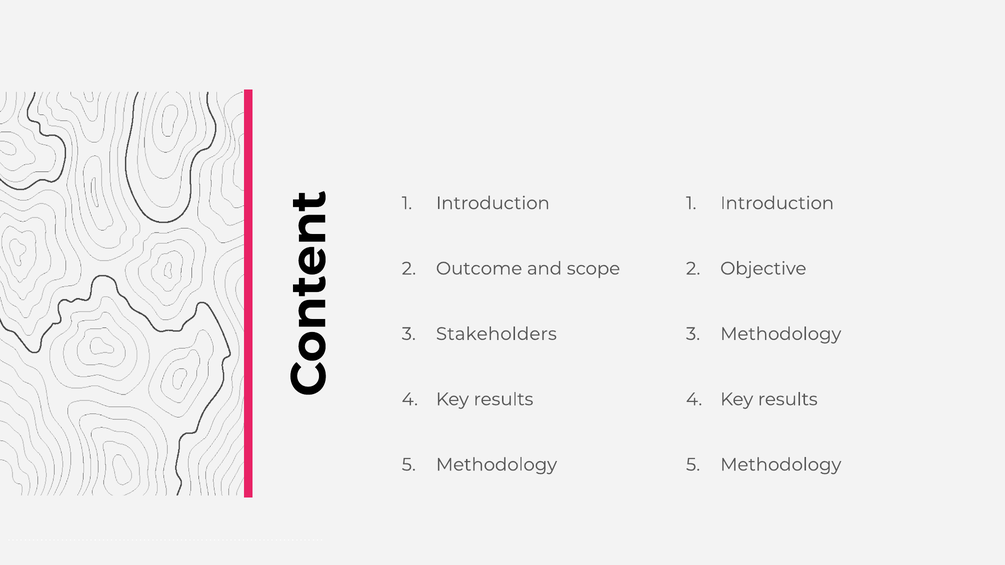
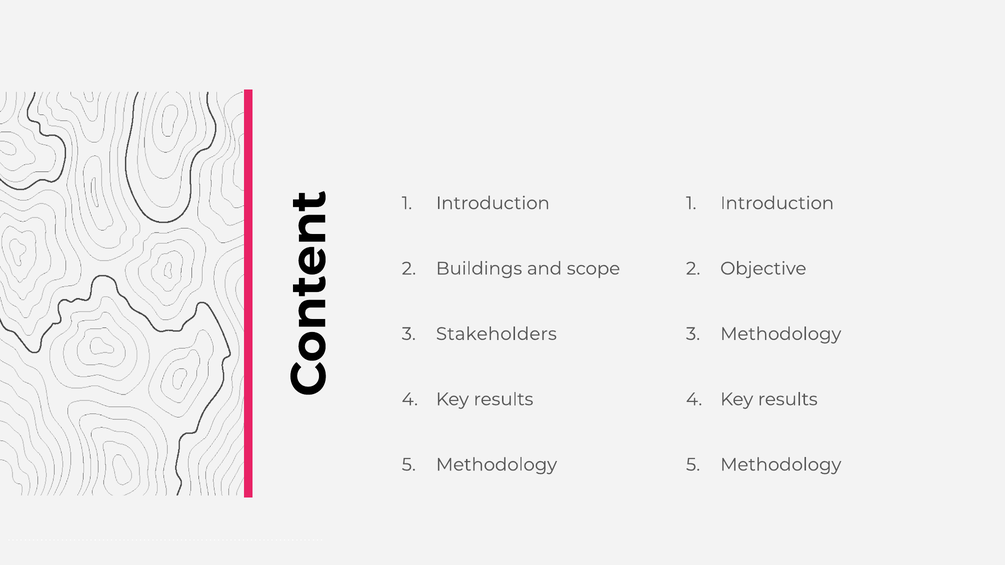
Outcome: Outcome -> Buildings
